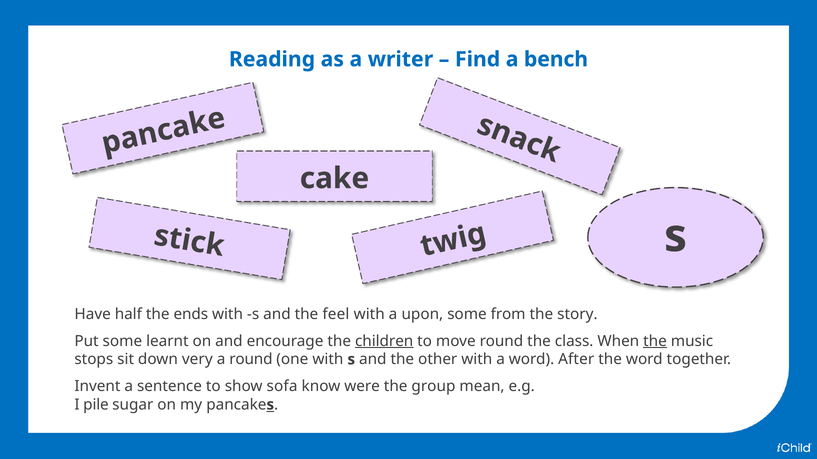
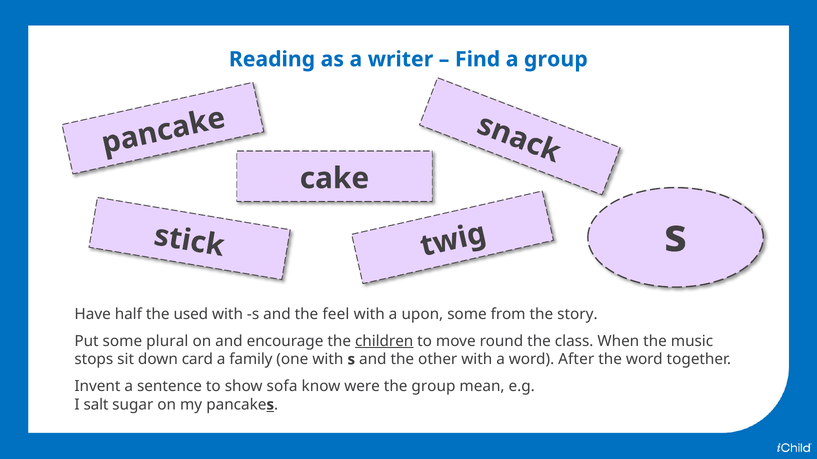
a bench: bench -> group
ends: ends -> used
learnt: learnt -> plural
the at (655, 341) underline: present -> none
very: very -> card
a round: round -> family
pile: pile -> salt
